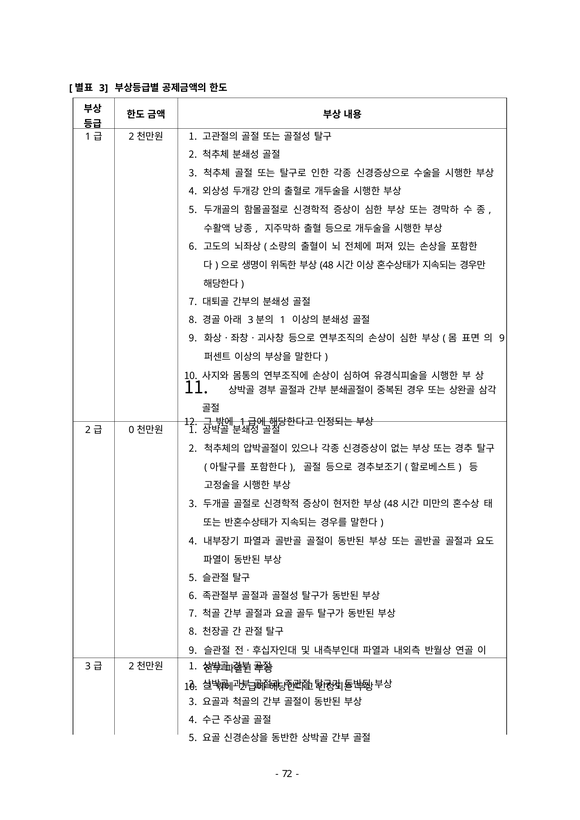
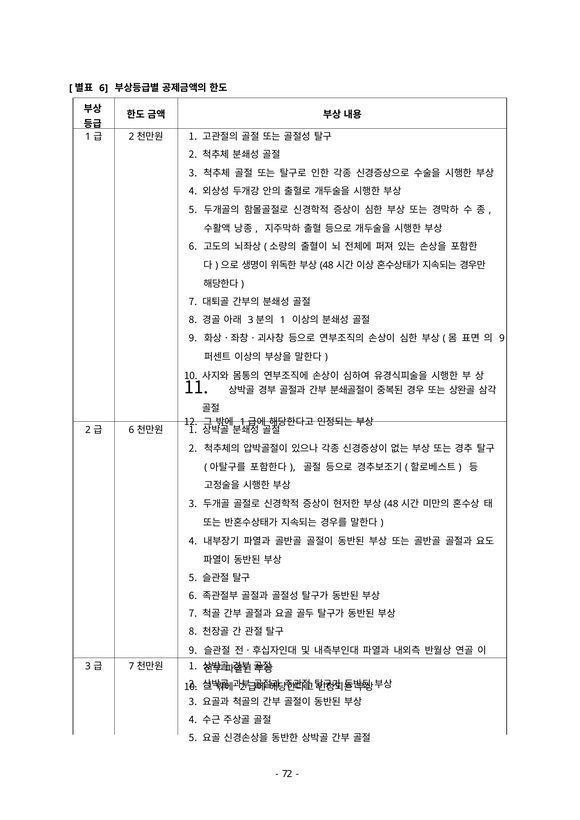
3 at (104, 88): 3 -> 6
0 at (131, 430): 0 -> 6
2 at (131, 666): 2 -> 7
